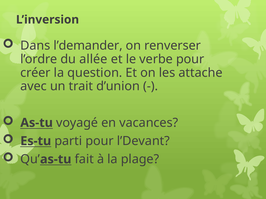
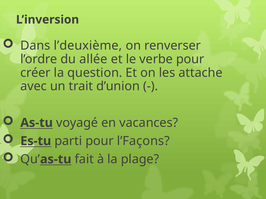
l’demander: l’demander -> l’deuxième
l’Devant: l’Devant -> l’Façons
